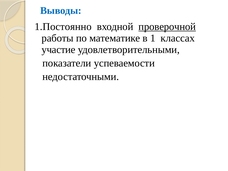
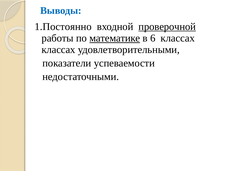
математике underline: none -> present
1: 1 -> 6
участие at (59, 50): участие -> классах
